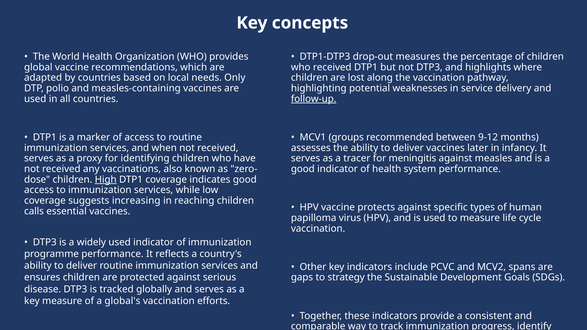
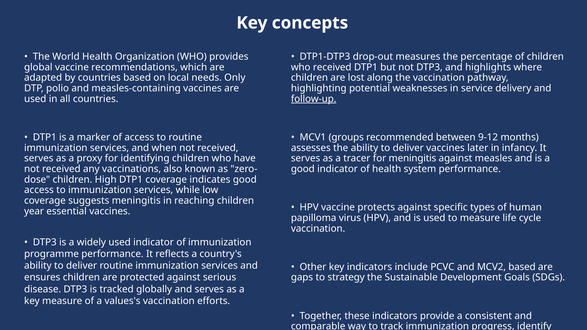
High underline: present -> none
suggests increasing: increasing -> meningitis
calls: calls -> year
MCV2 spans: spans -> based
global's: global's -> values's
